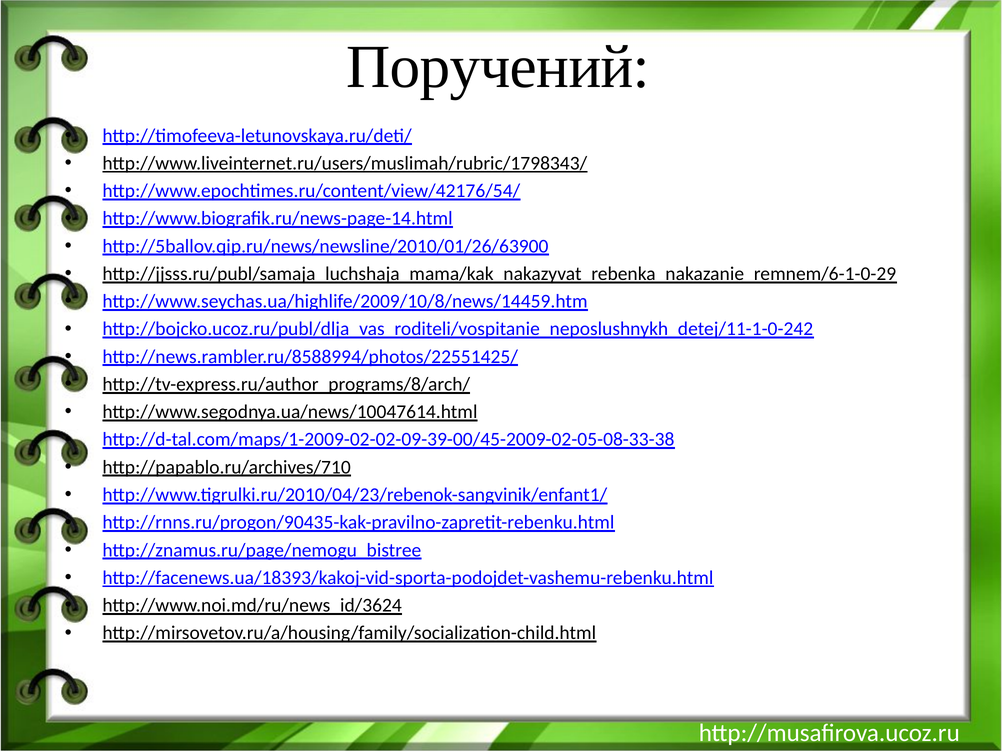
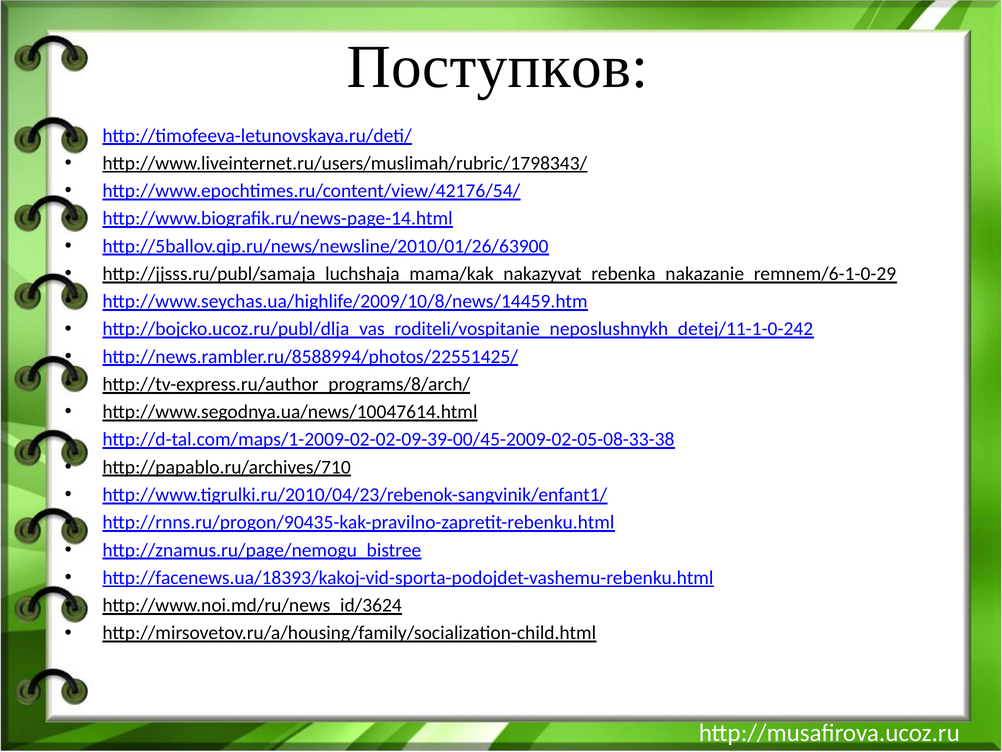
Поручений: Поручений -> Поступков
